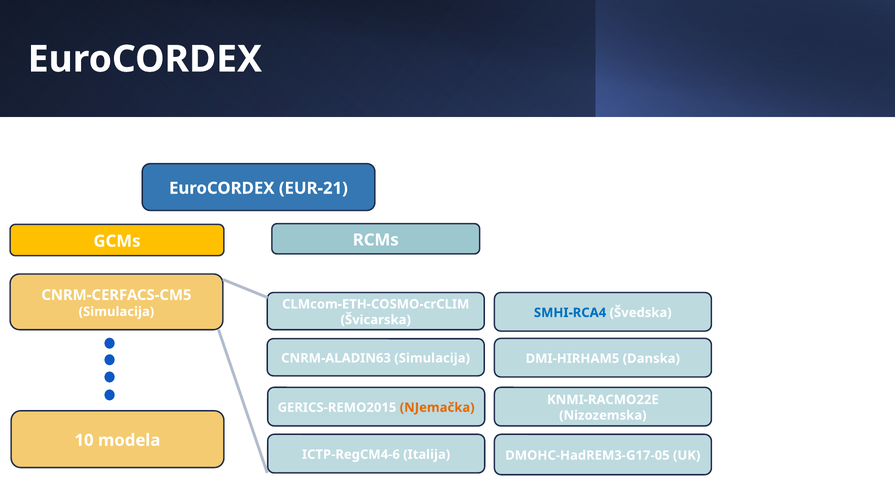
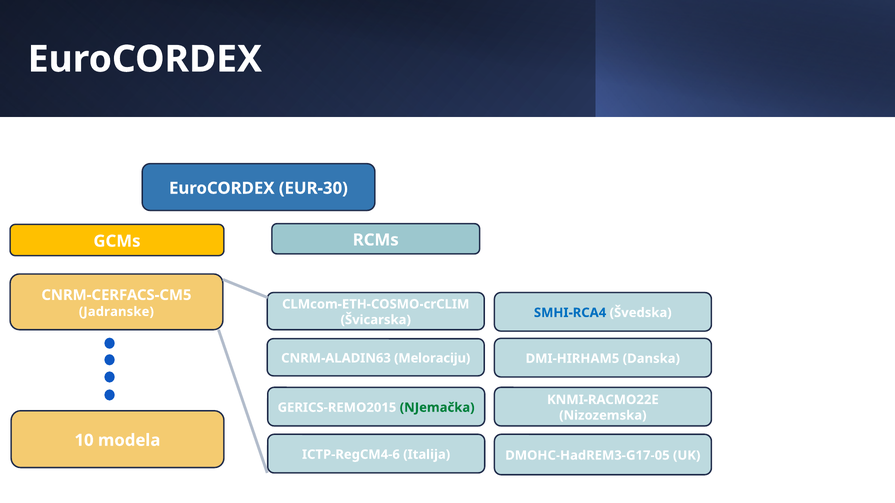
EUR-21: EUR-21 -> EUR-30
Simulacija at (116, 312): Simulacija -> Jadranske
CNRM-ALADIN63 Simulacija: Simulacija -> Meloraciju
NJemačka colour: orange -> green
